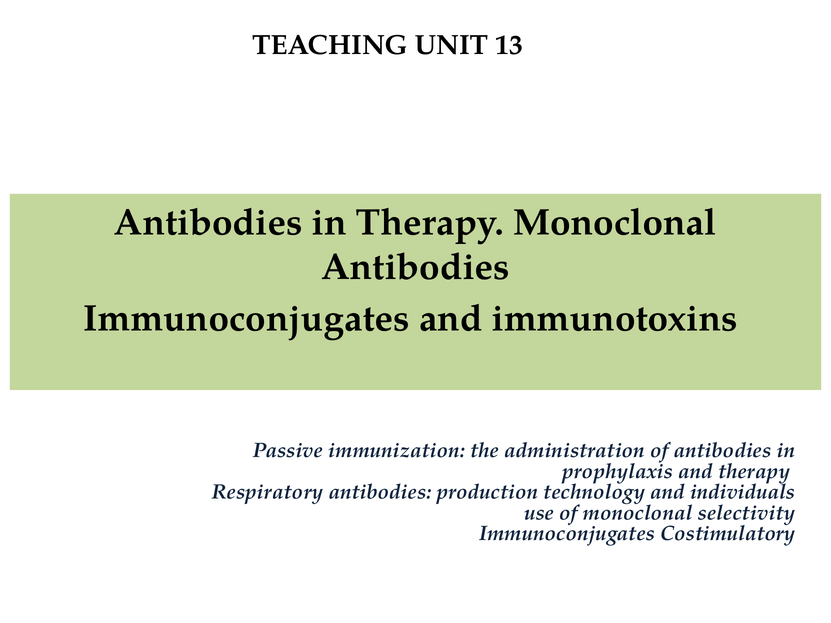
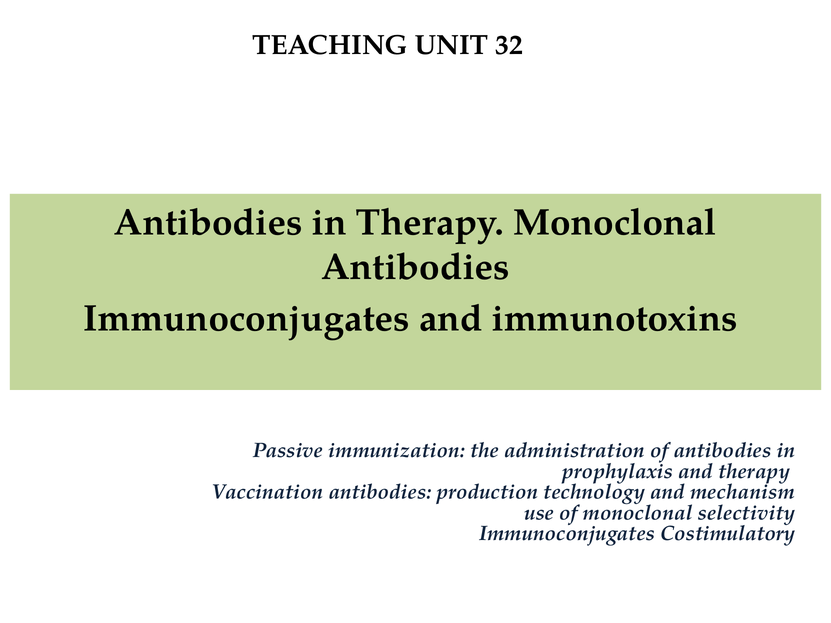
13: 13 -> 32
Respiratory: Respiratory -> Vaccination
individuals: individuals -> mechanism
